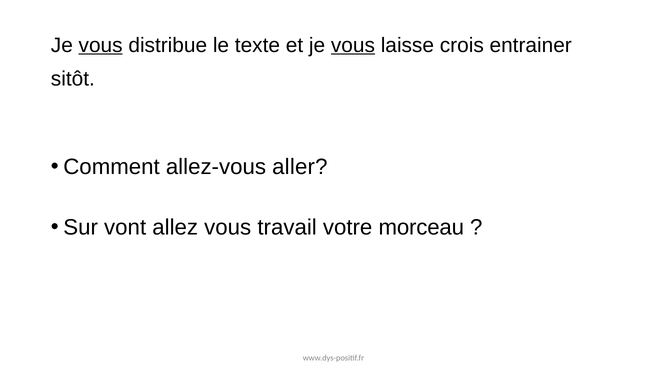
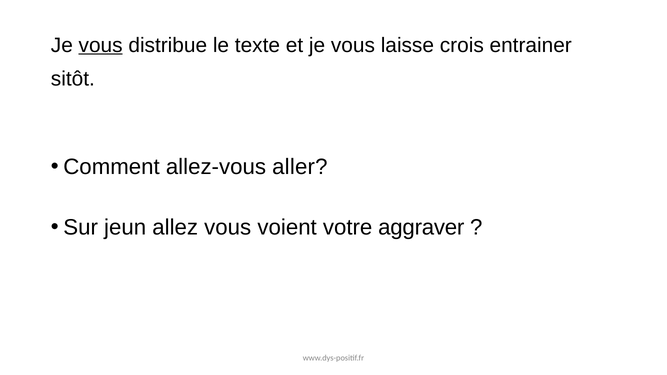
vous at (353, 45) underline: present -> none
vont: vont -> jeun
travail: travail -> voient
morceau: morceau -> aggraver
